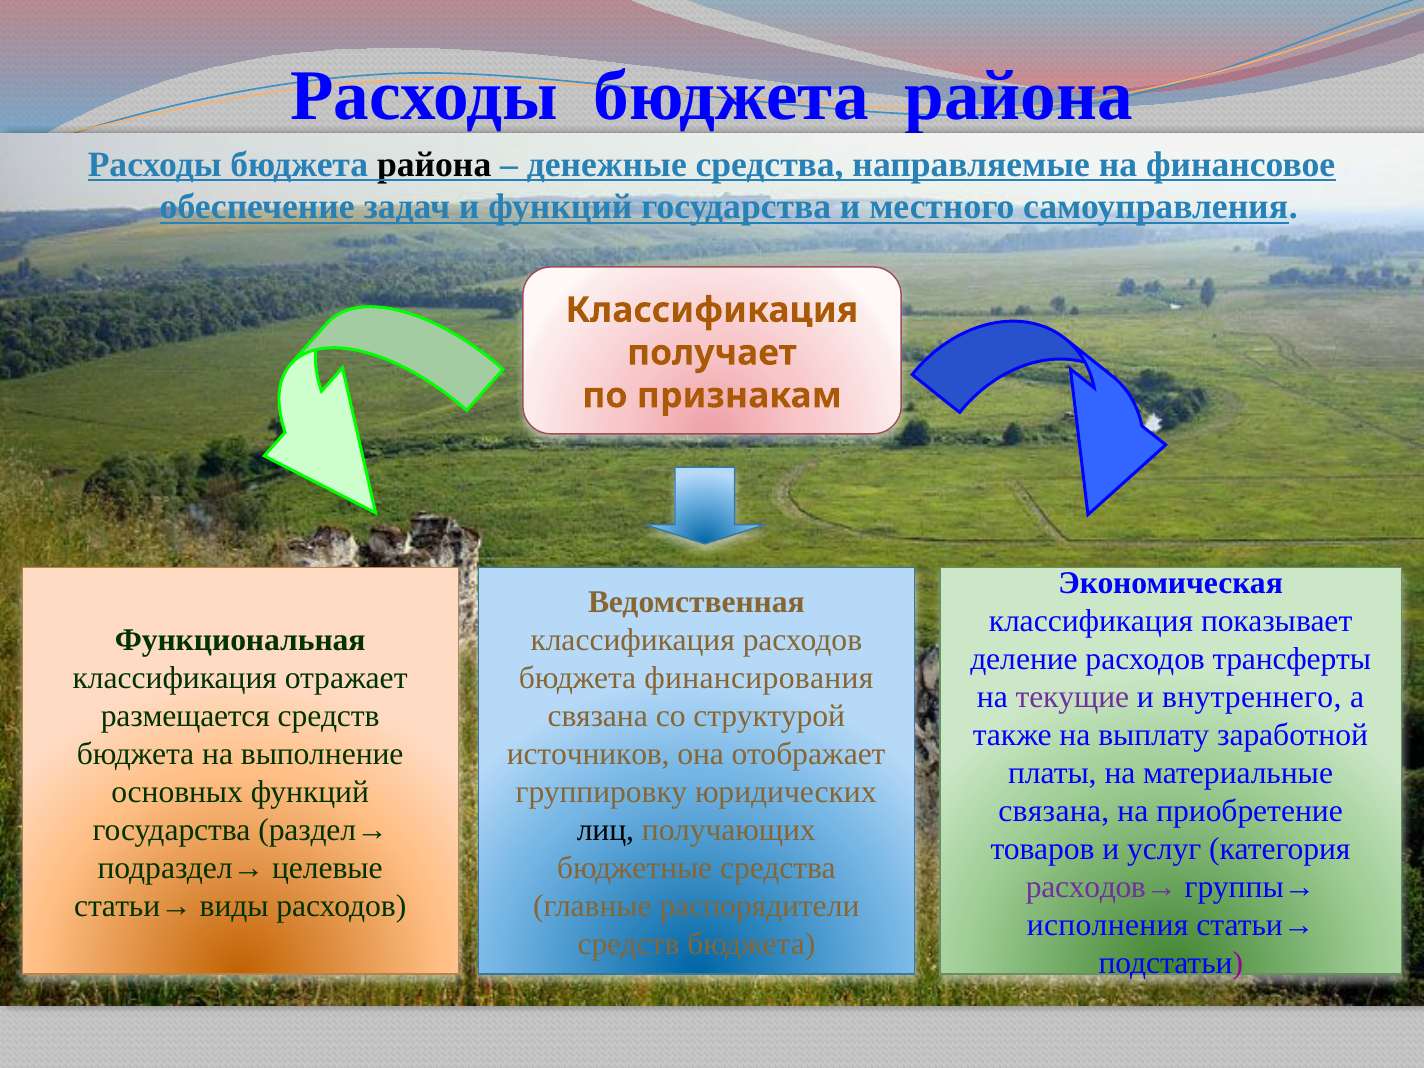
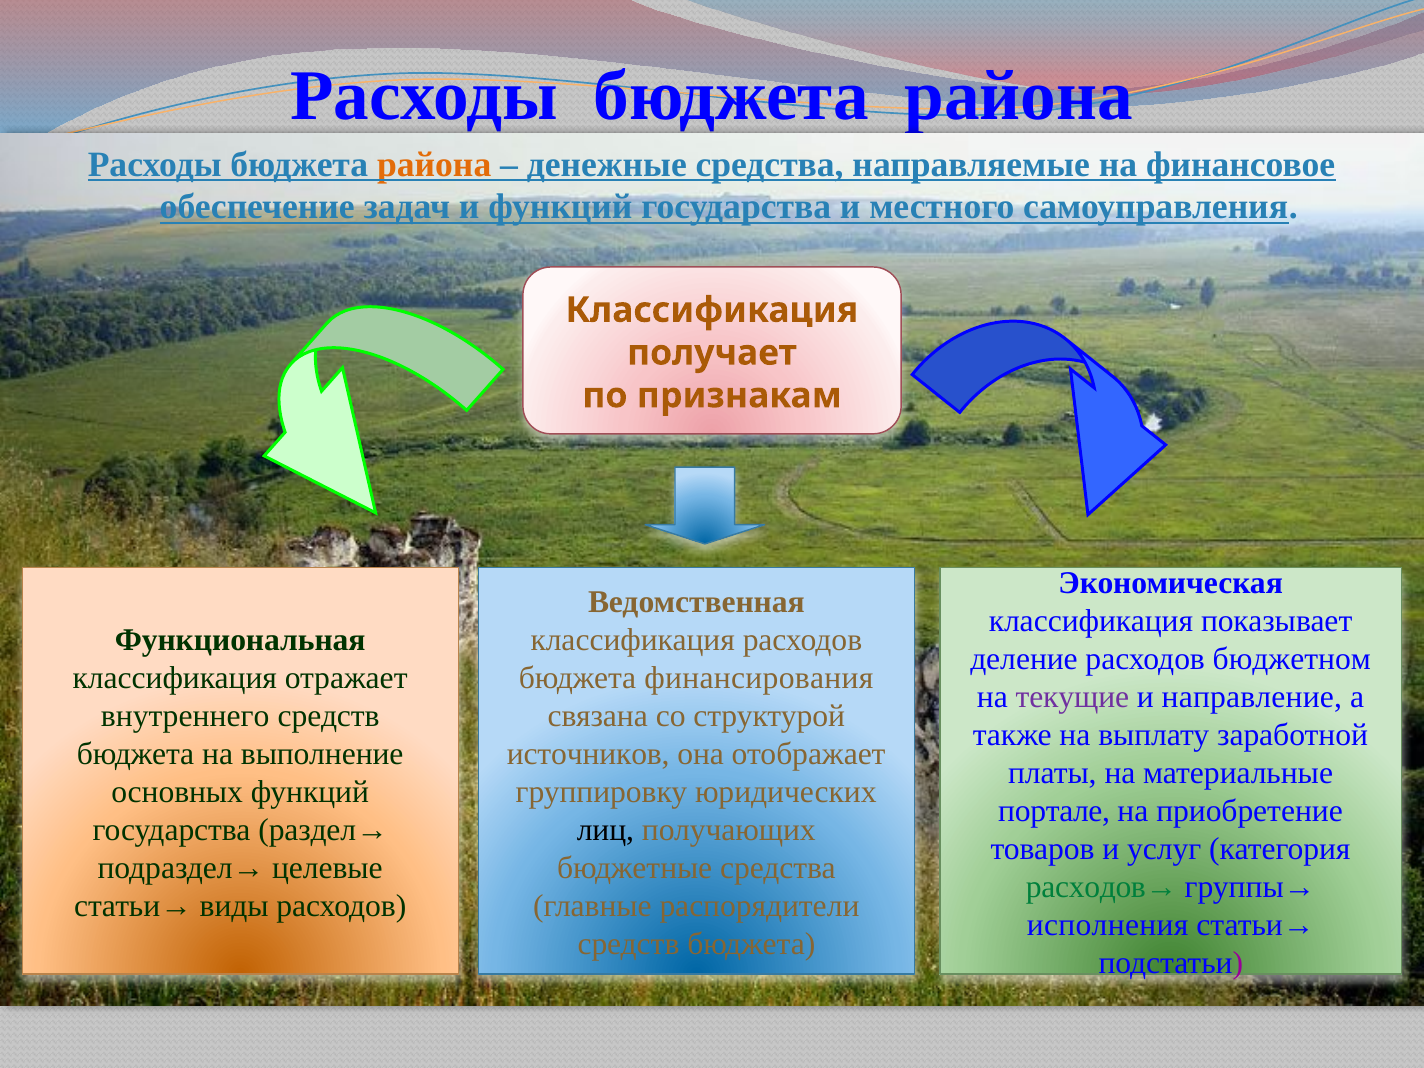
района at (434, 164) colour: black -> orange
трансферты: трансферты -> бюджетном
внутреннего: внутреннего -> направление
размещается: размещается -> внутреннего
связана at (1054, 811): связана -> портале
расходов→ colour: purple -> green
